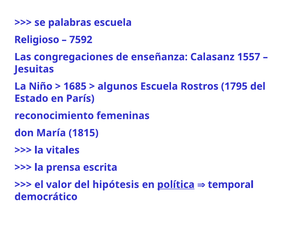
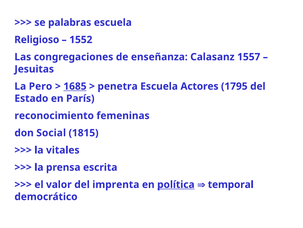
7592: 7592 -> 1552
Niño: Niño -> Pero
1685 underline: none -> present
algunos: algunos -> penetra
Rostros: Rostros -> Actores
María: María -> Social
hipótesis: hipótesis -> imprenta
